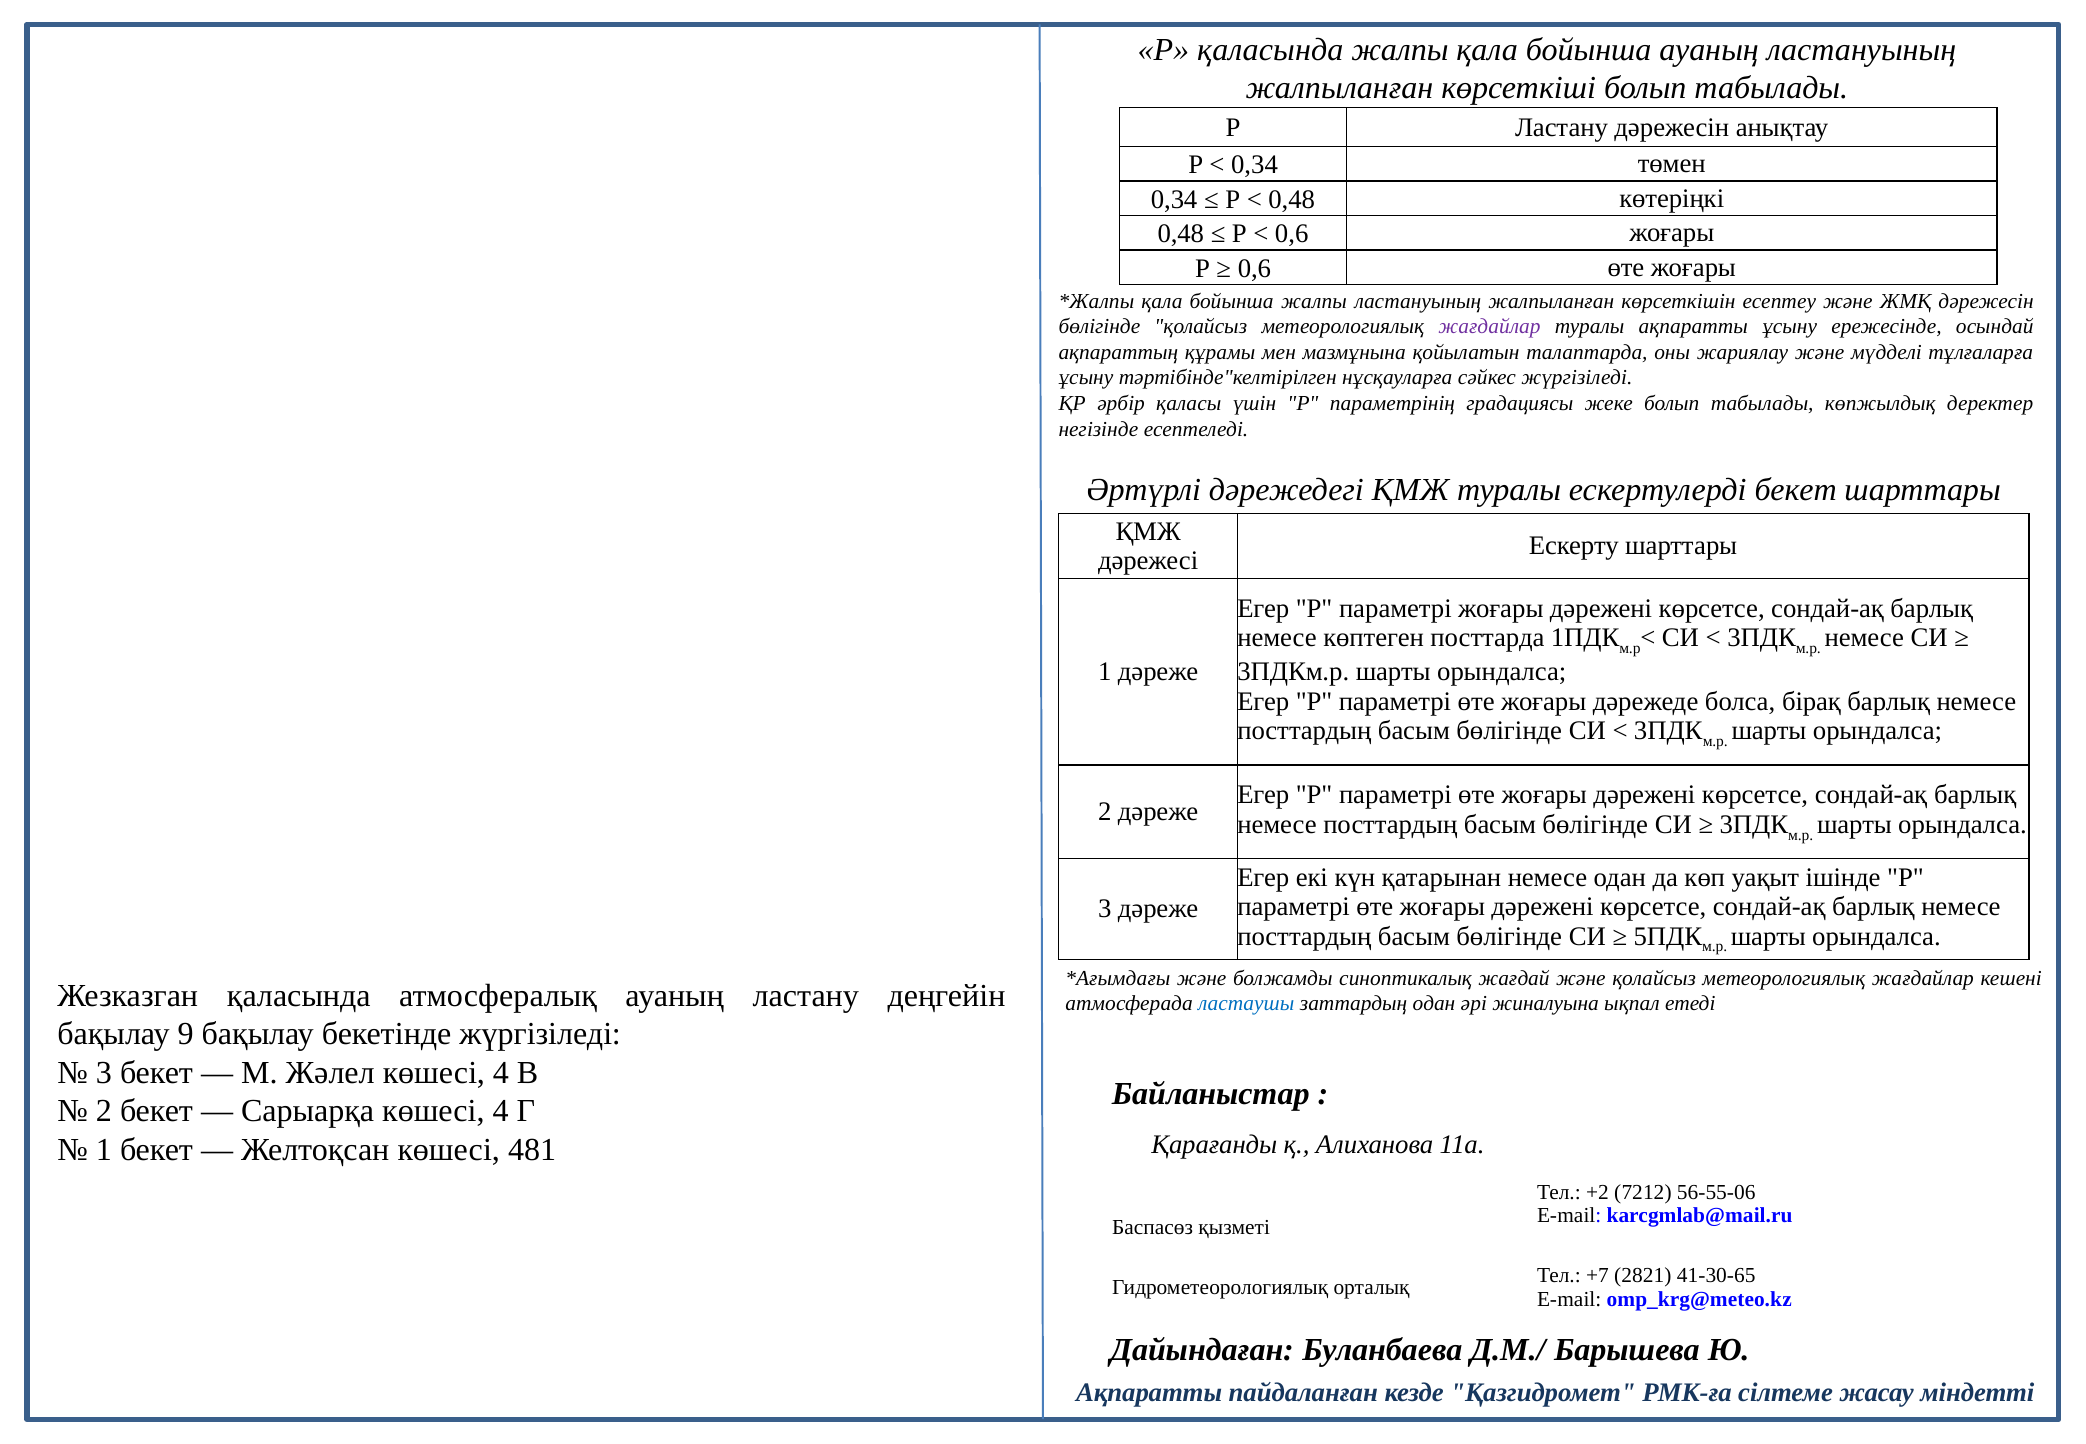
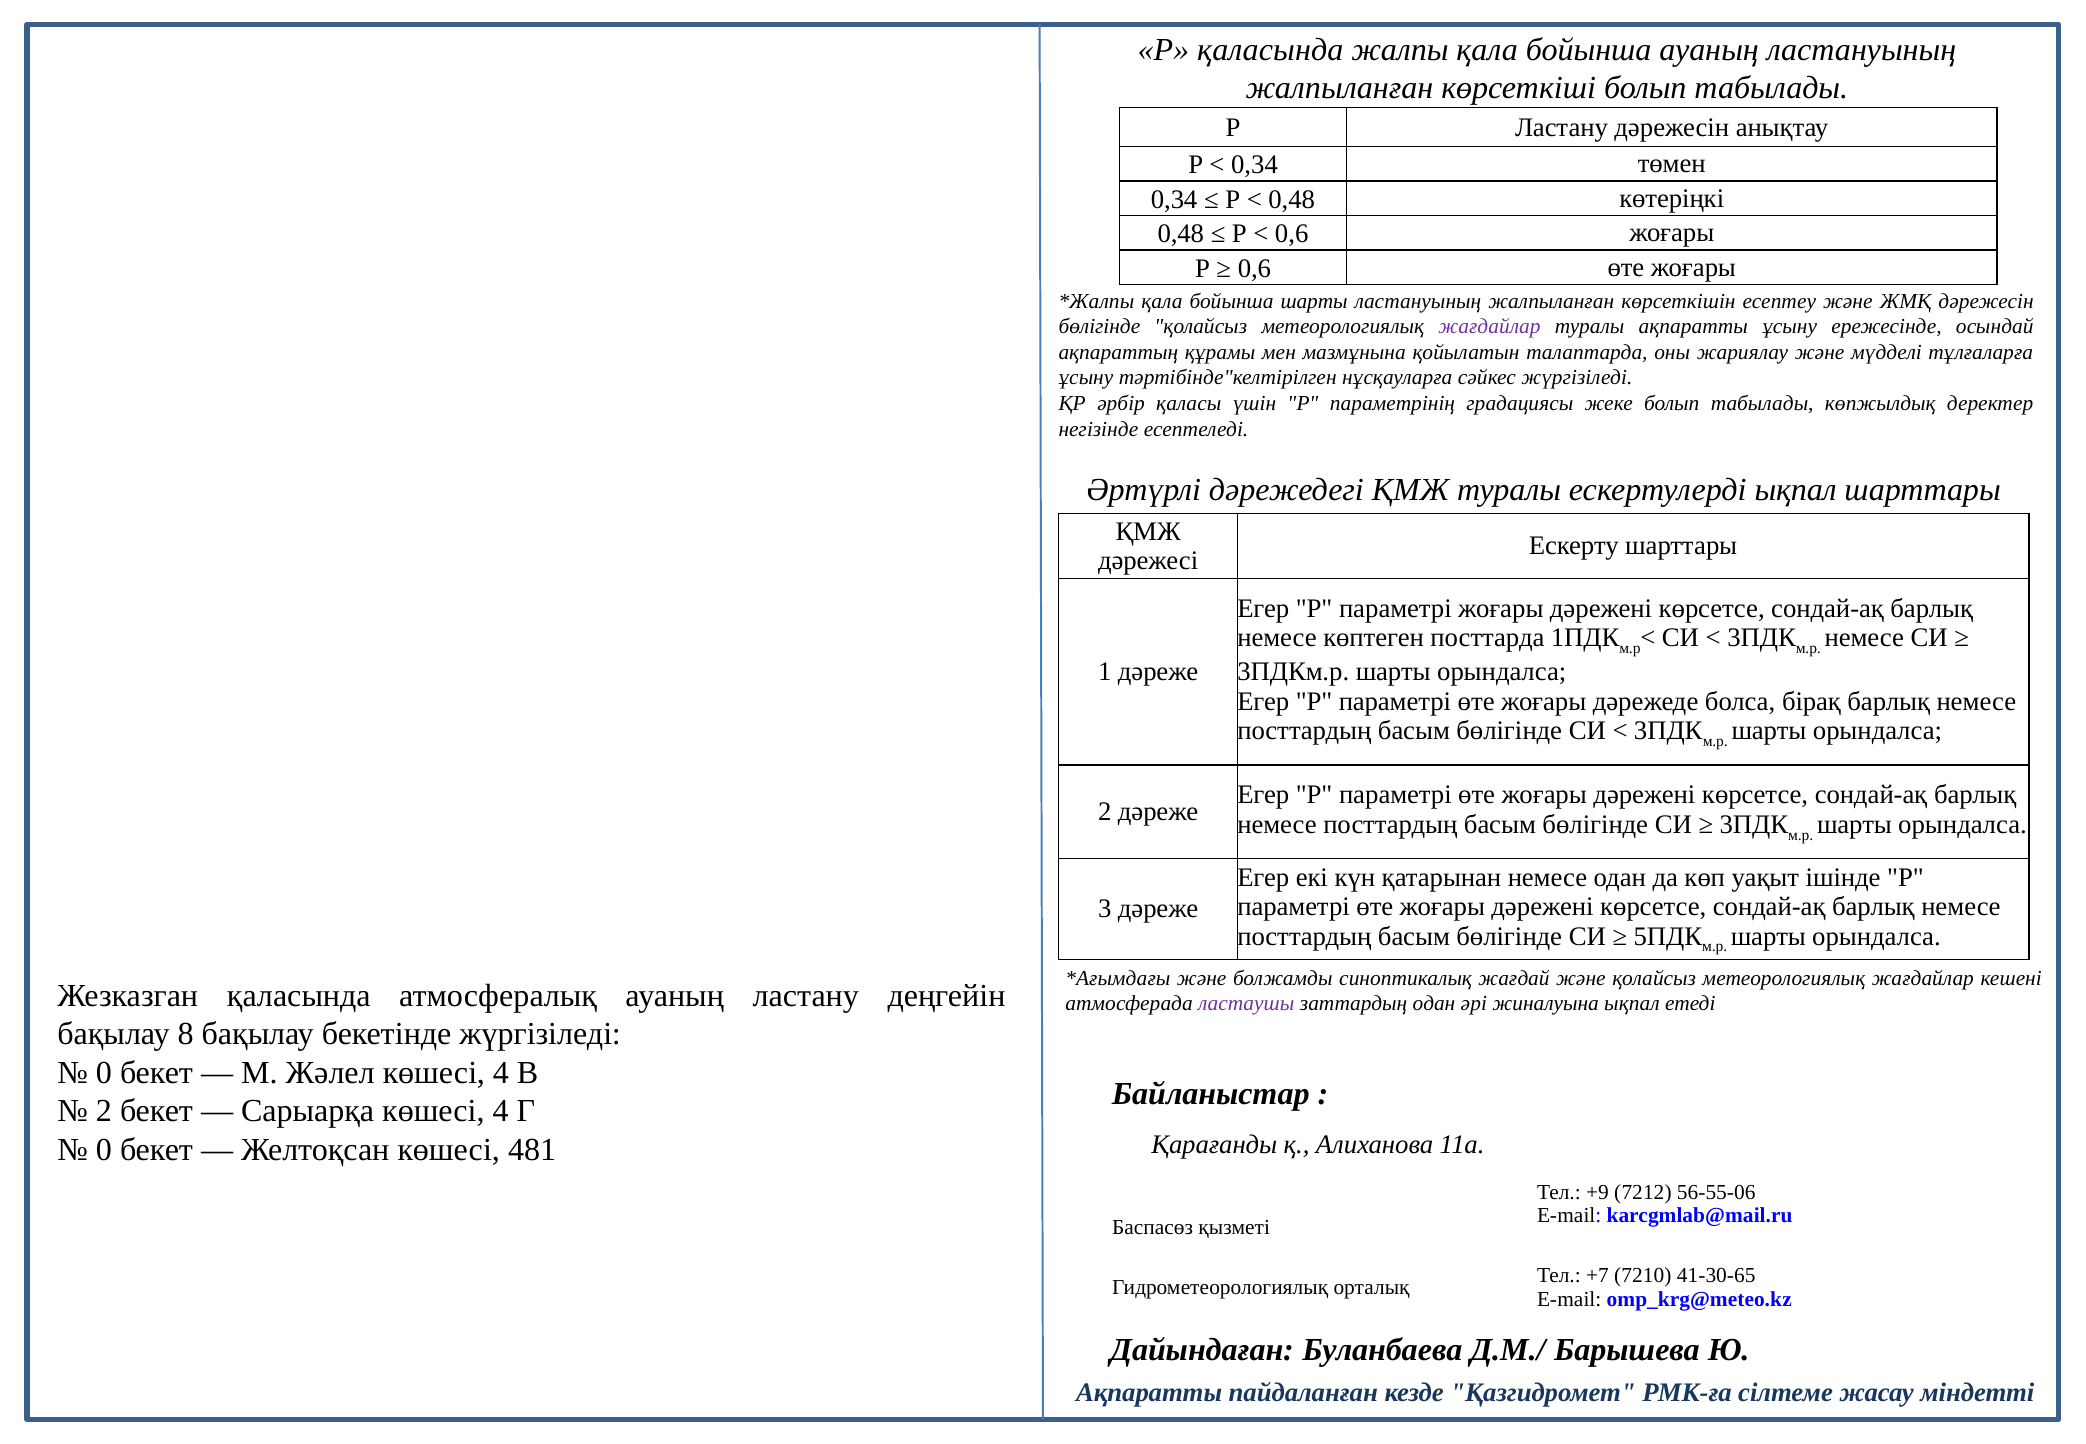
бойынша жалпы: жалпы -> шарты
ескертулерді бекет: бекет -> ықпал
ластаушы colour: blue -> purple
9: 9 -> 8
3 at (104, 1073): 3 -> 0
1 at (104, 1150): 1 -> 0
+2: +2 -> +9
2821: 2821 -> 7210
